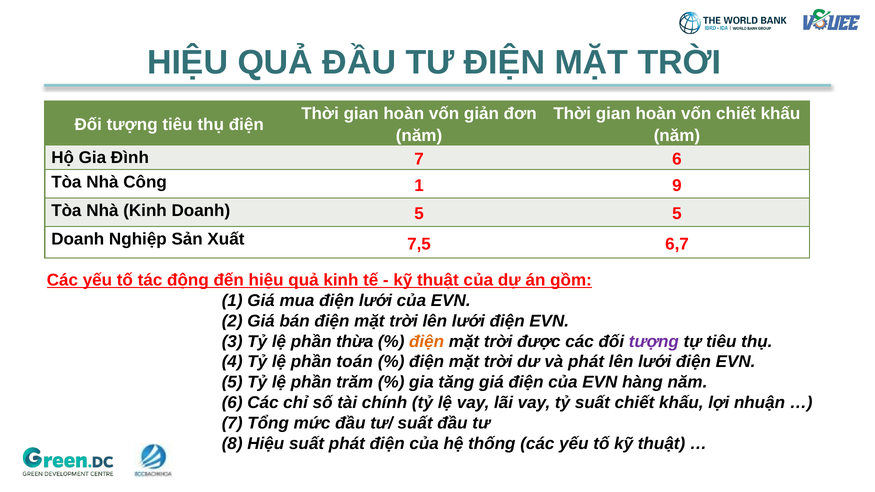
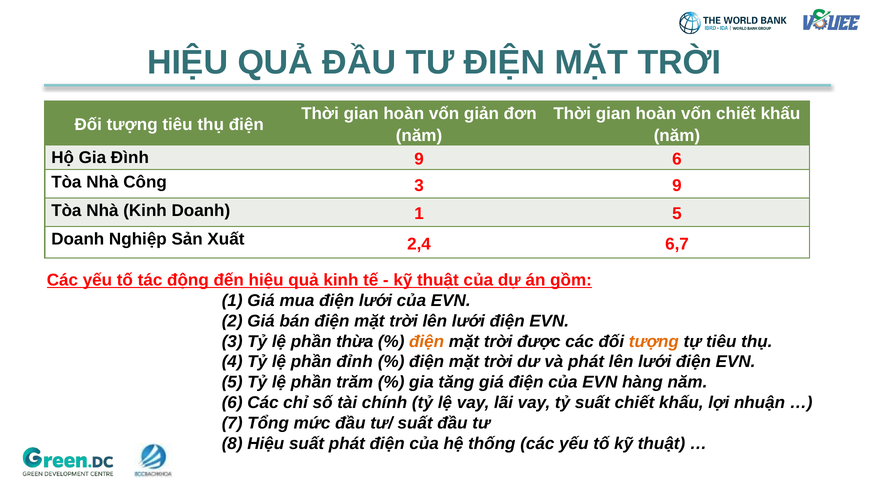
7 at (419, 159): 7 -> 9
Công 1: 1 -> 3
Doanh 5: 5 -> 1
7,5: 7,5 -> 2,4
tượng at (654, 342) colour: purple -> orange
toán: toán -> đỉnh
